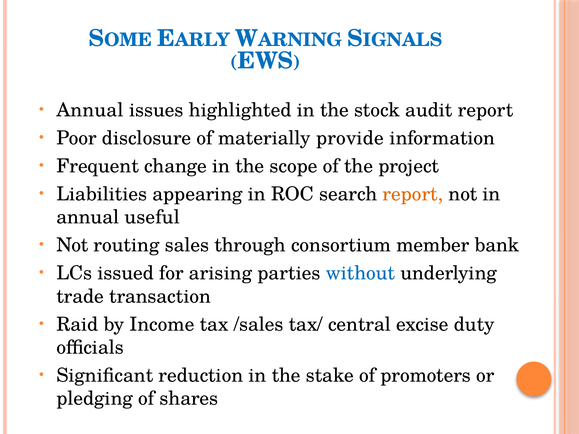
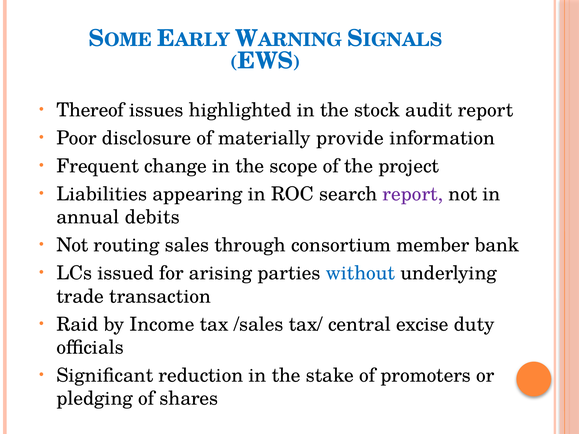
Annual at (90, 110): Annual -> Thereof
report at (413, 194) colour: orange -> purple
useful: useful -> debits
